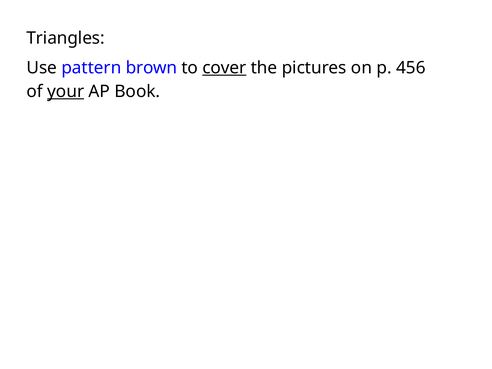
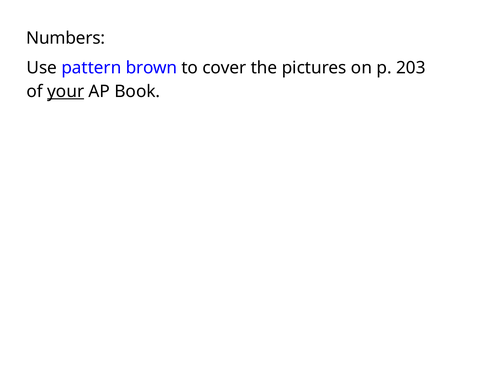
Triangles: Triangles -> Numbers
cover underline: present -> none
456: 456 -> 203
